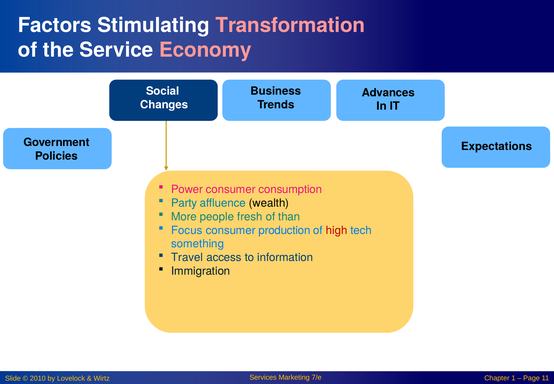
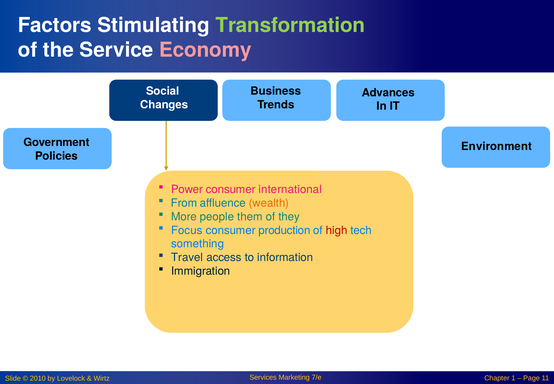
Transformation colour: pink -> light green
Expectations: Expectations -> Environment
consumption: consumption -> international
Party: Party -> From
wealth colour: black -> orange
fresh: fresh -> them
than: than -> they
